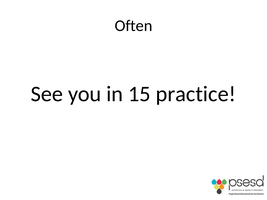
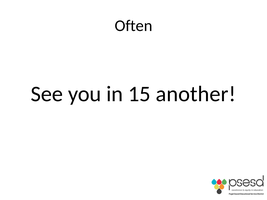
practice: practice -> another
